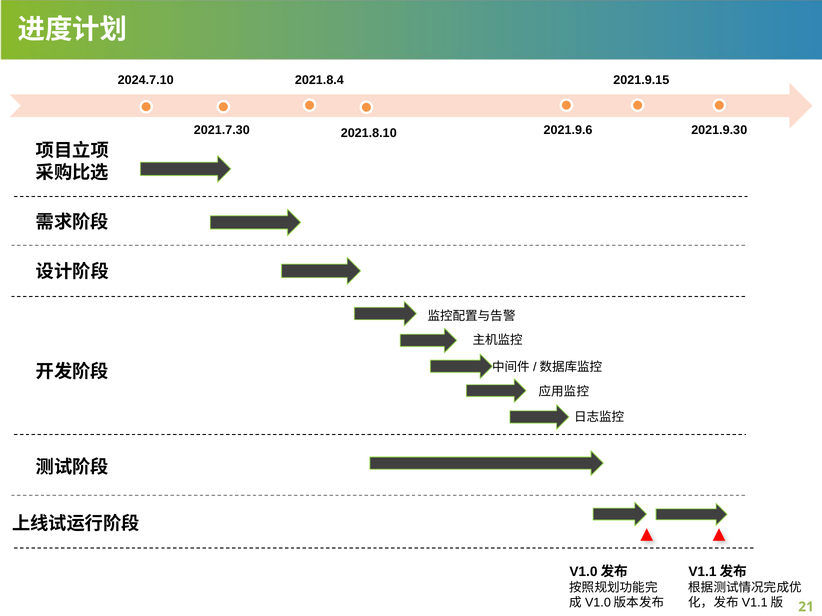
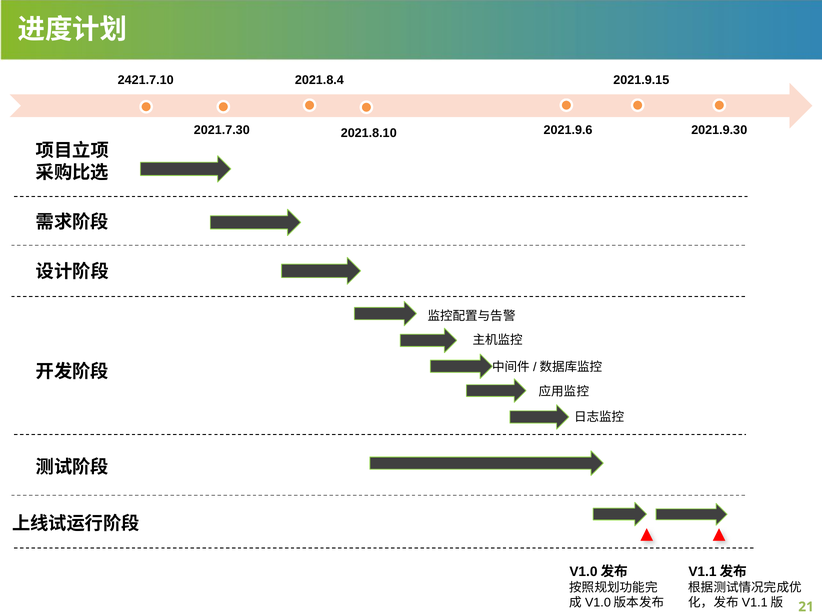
2024.7.10: 2024.7.10 -> 2421.7.10
